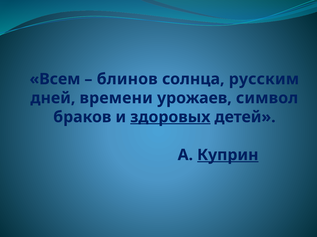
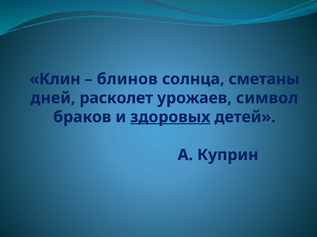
Всем: Всем -> Клин
русским: русским -> сметаны
времени: времени -> расколет
Куприн underline: present -> none
